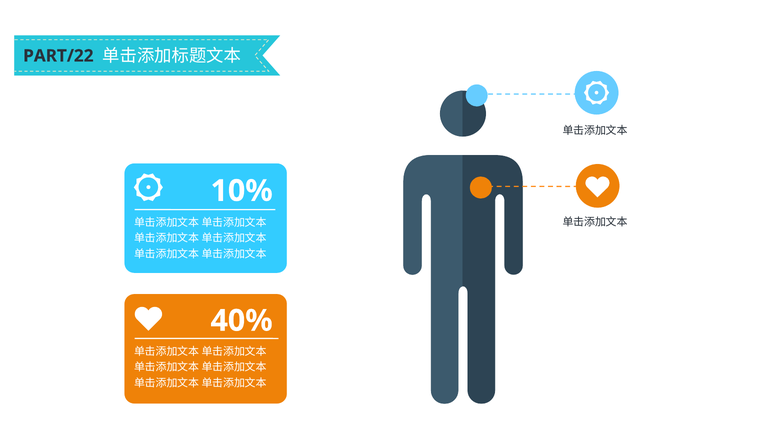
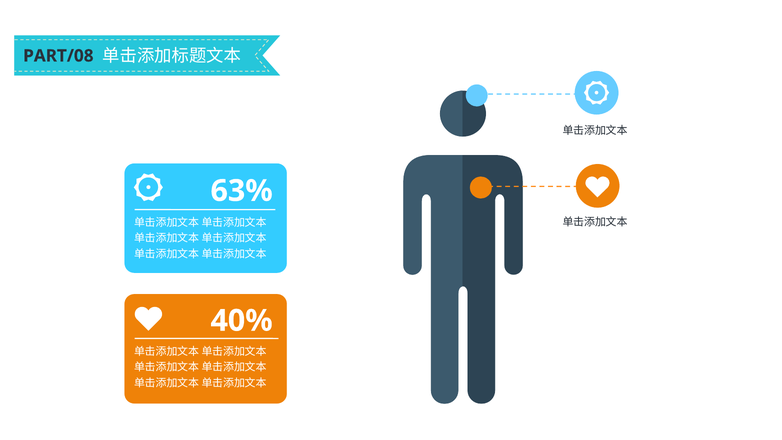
PART/22: PART/22 -> PART/08
10%: 10% -> 63%
